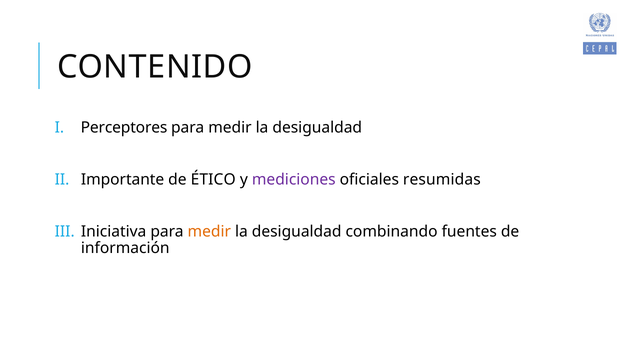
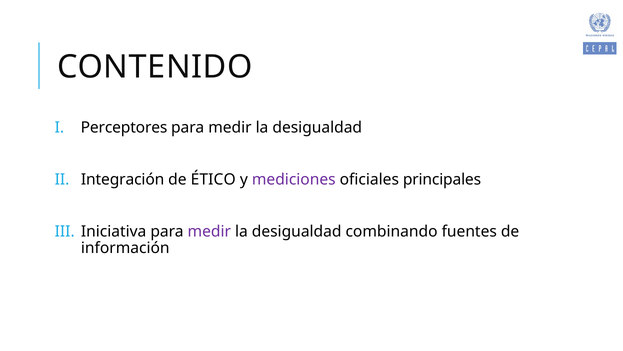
Importante: Importante -> Integración
resumidas: resumidas -> principales
medir at (209, 231) colour: orange -> purple
